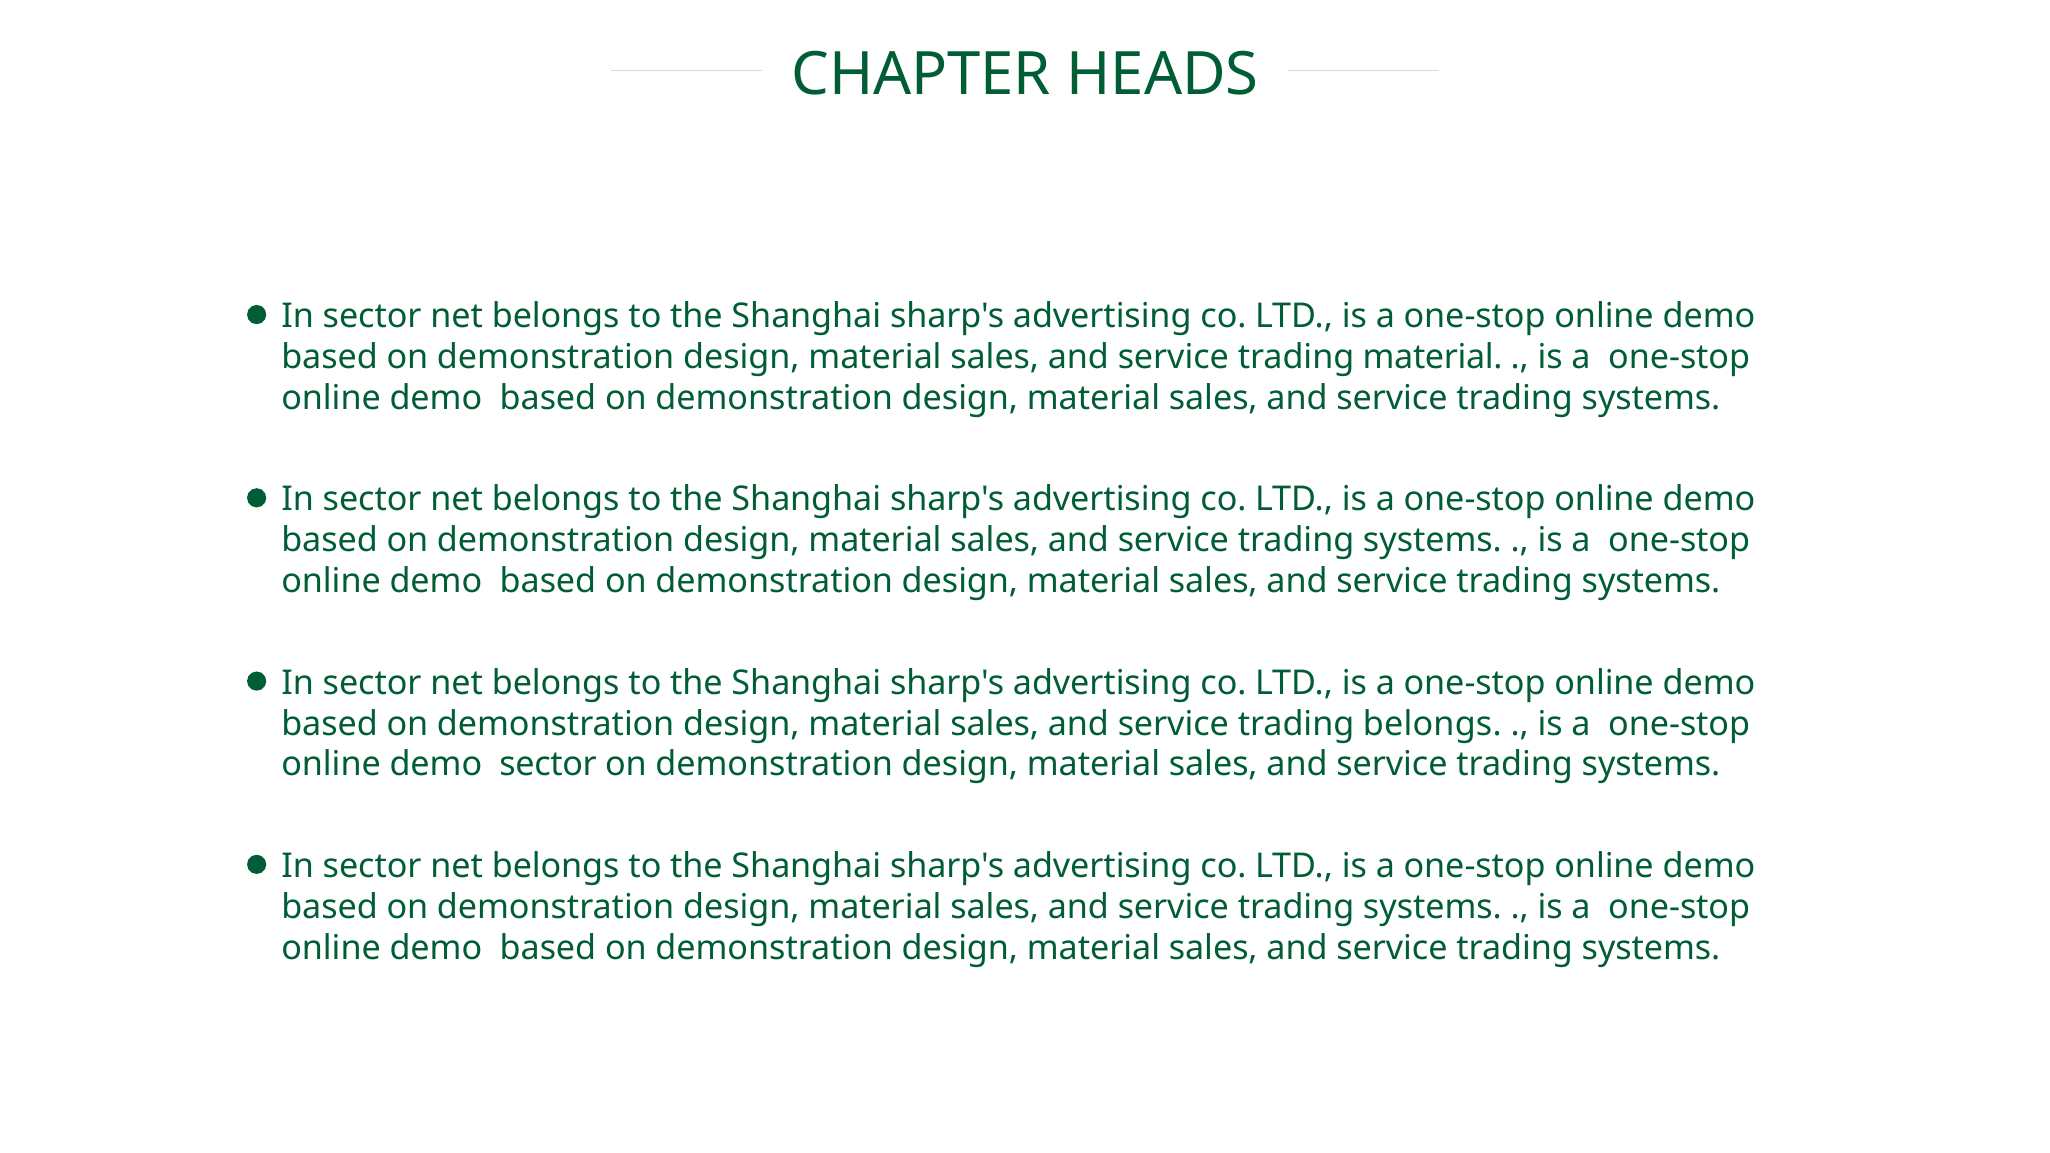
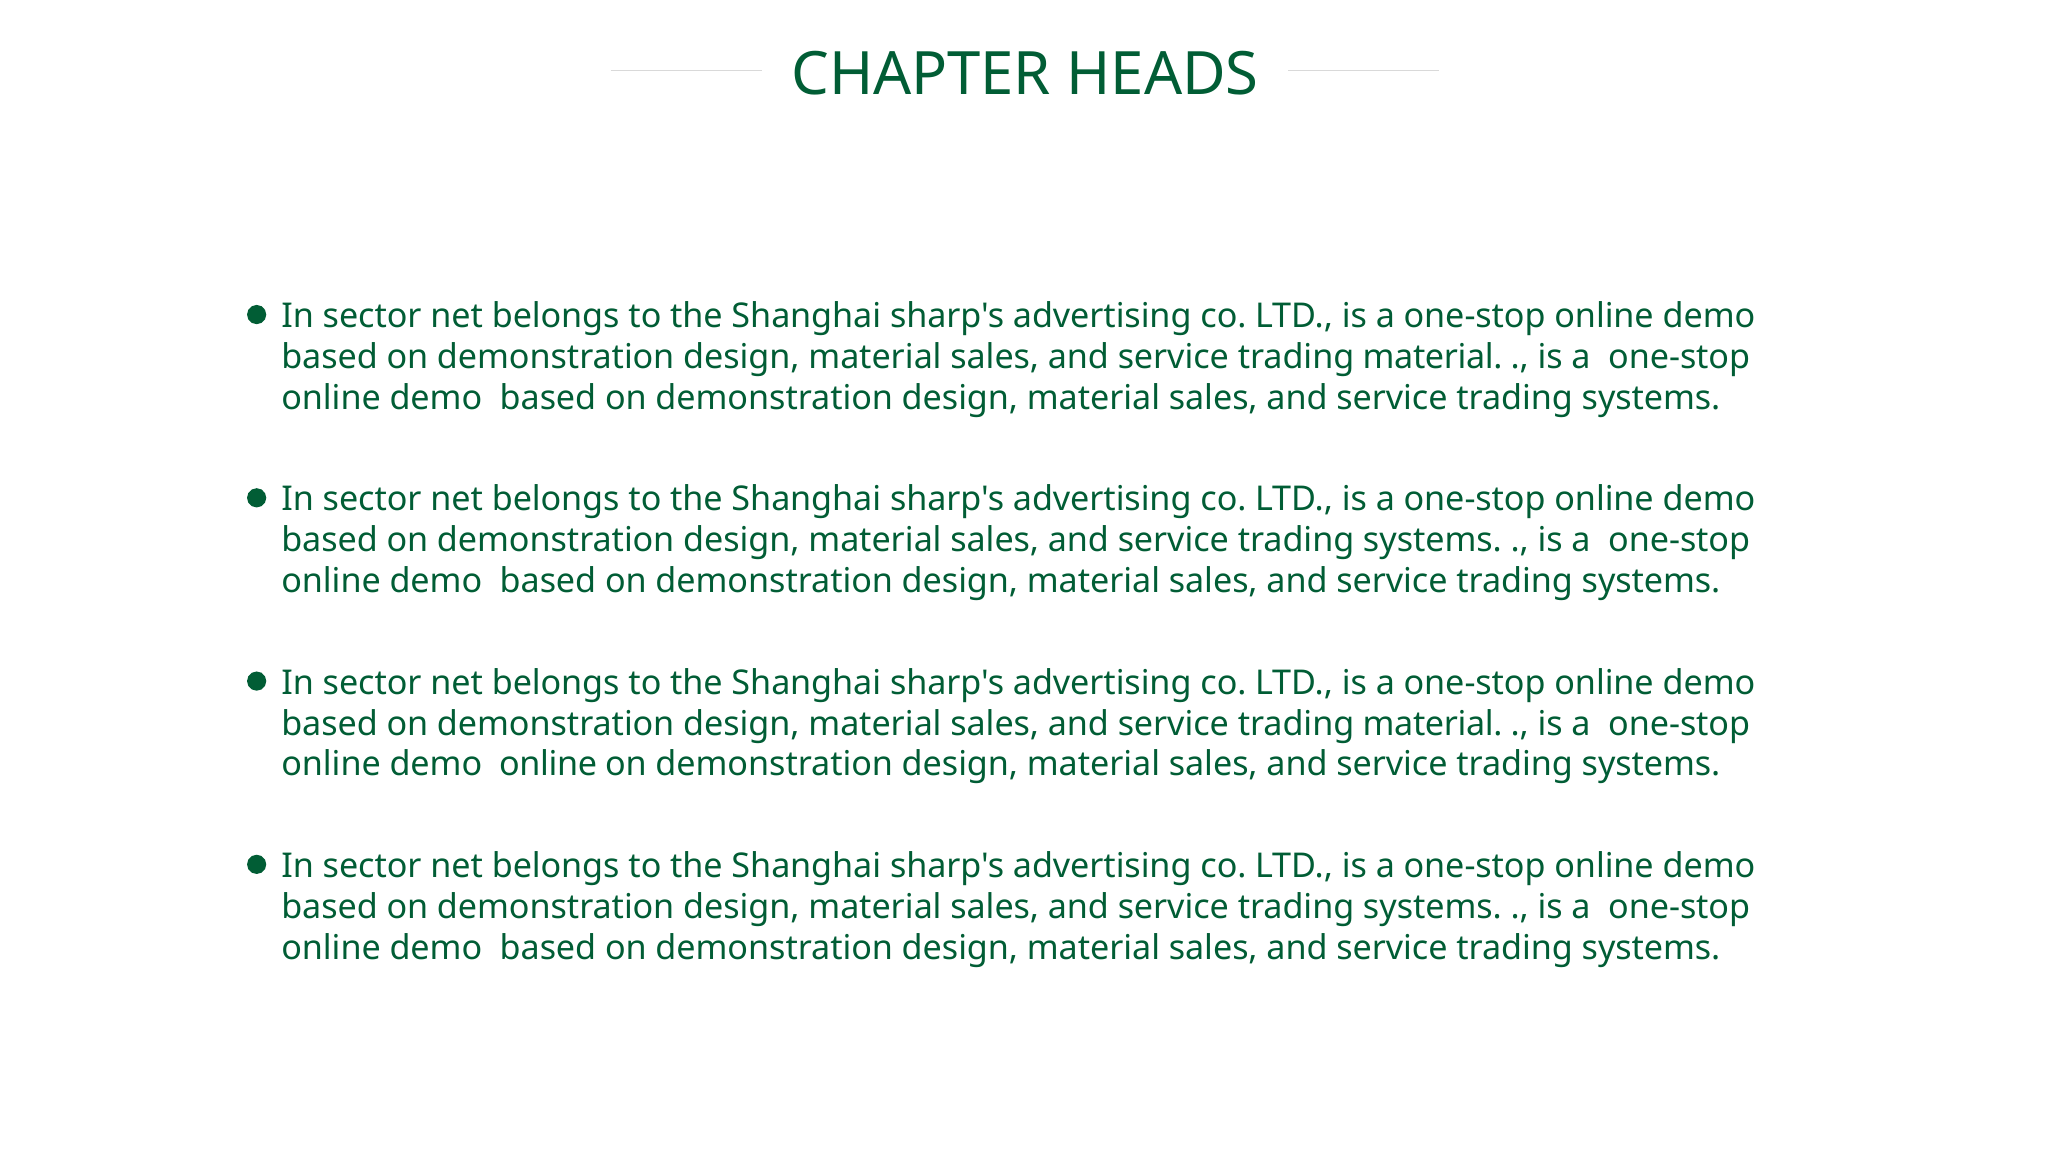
belongs at (1432, 724): belongs -> material
demo sector: sector -> online
